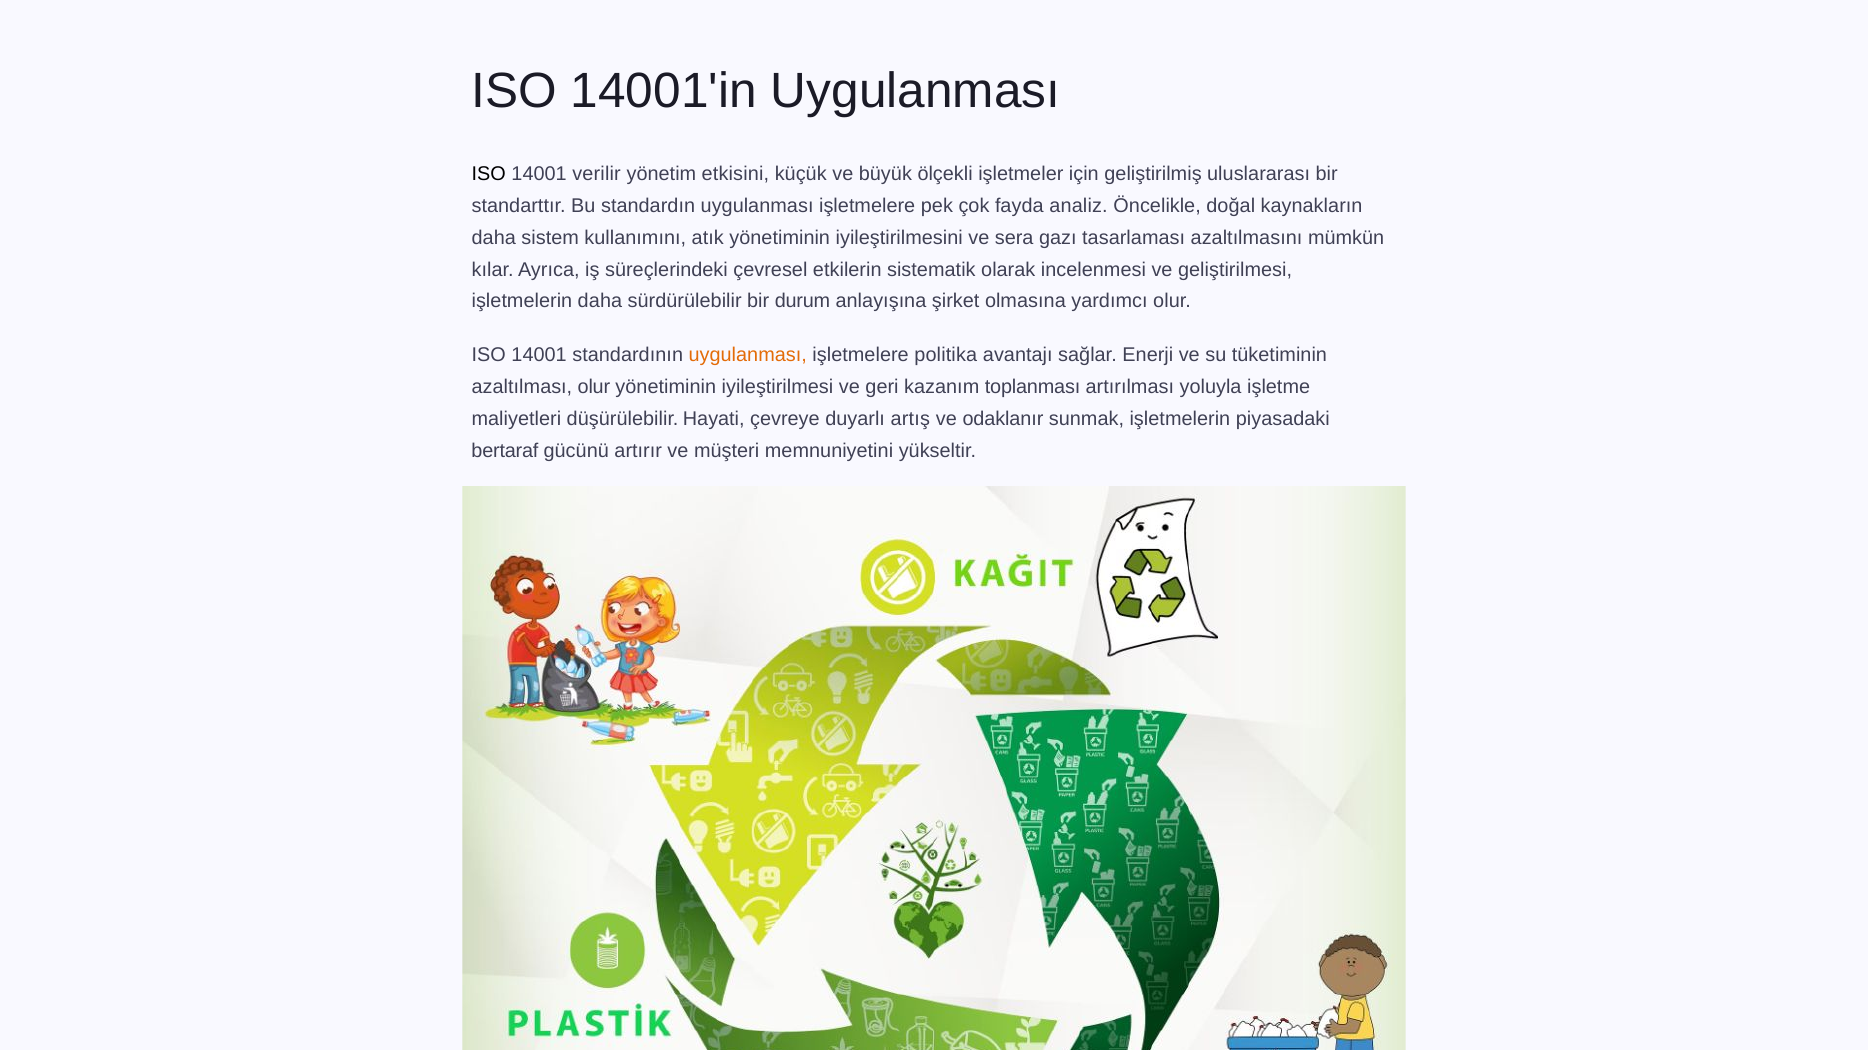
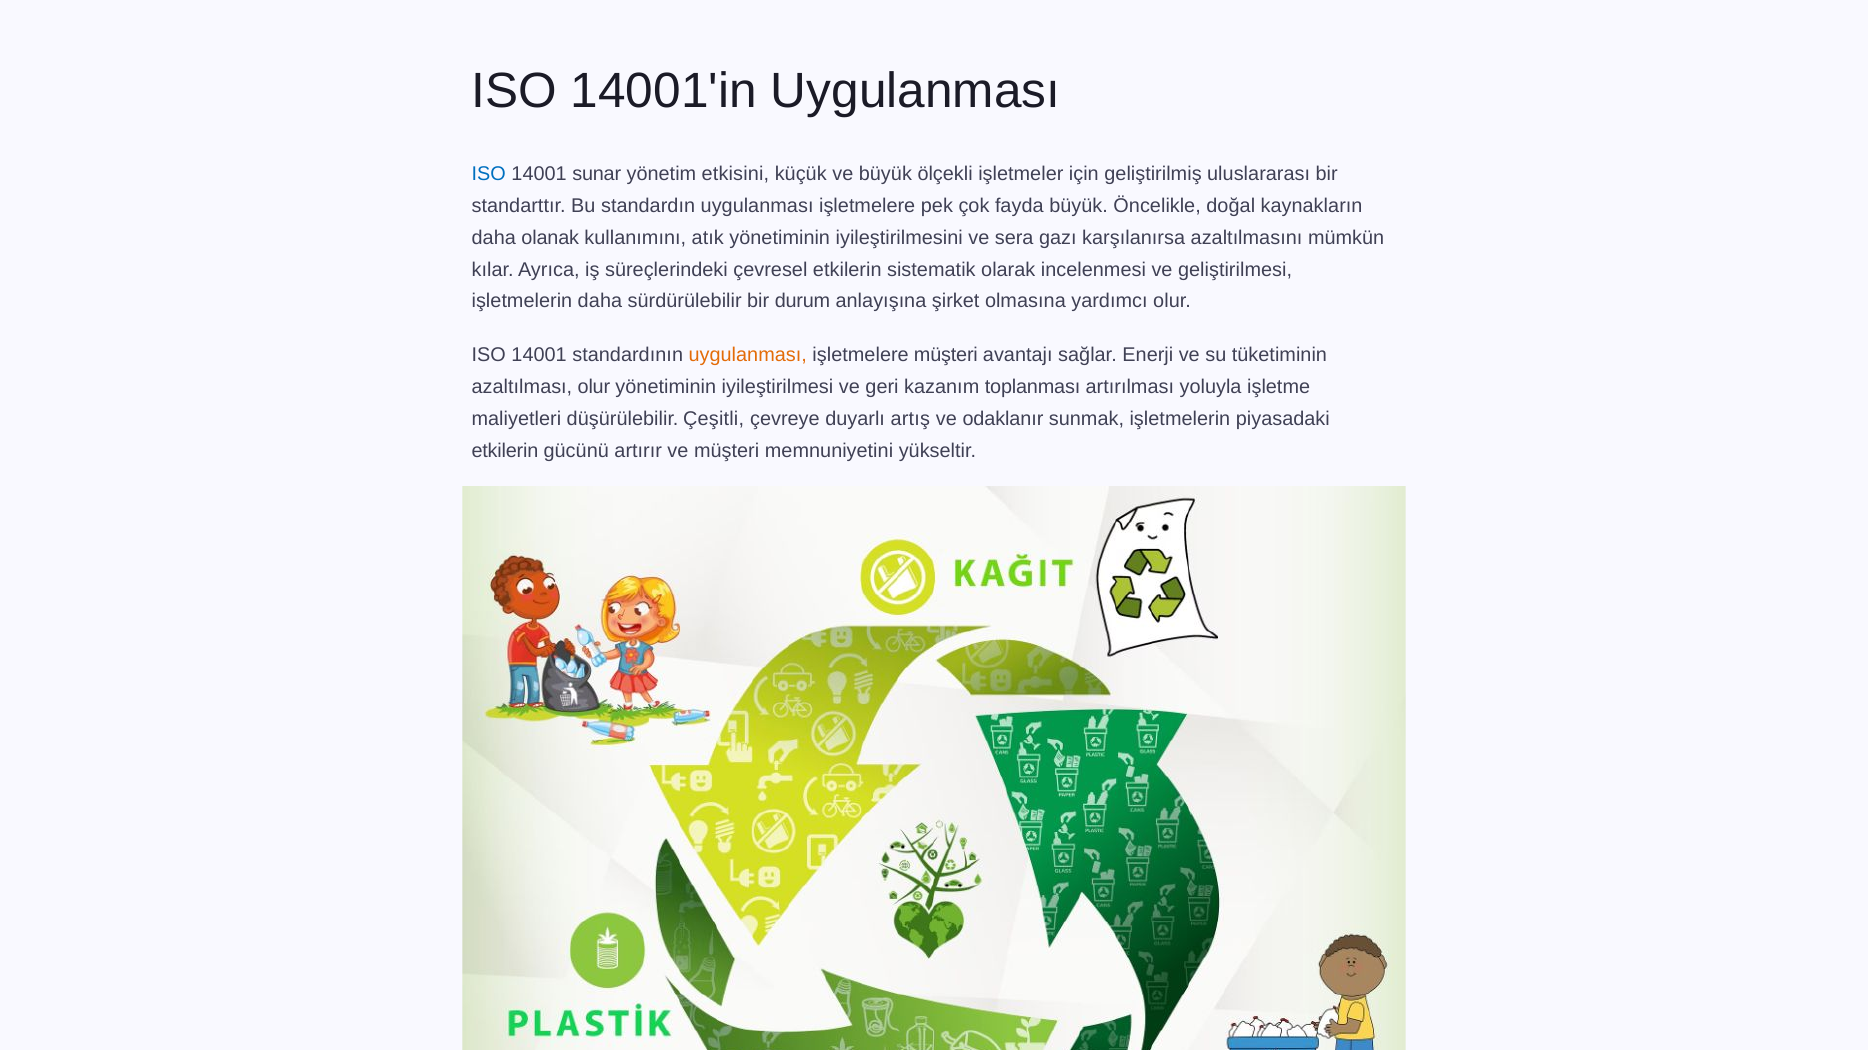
ISO at (489, 174) colour: black -> blue
verilir: verilir -> sunar
fayda analiz: analiz -> büyük
sistem: sistem -> olanak
tasarlaması: tasarlaması -> karşılanırsa
işletmelere politika: politika -> müşteri
Hayati: Hayati -> Çeşitli
bertaraf at (505, 451): bertaraf -> etkilerin
